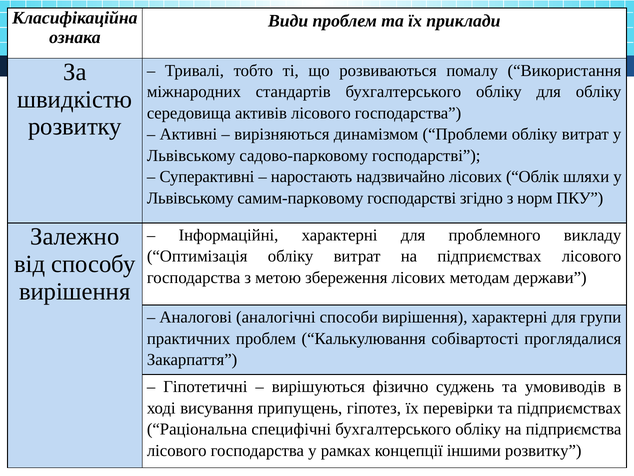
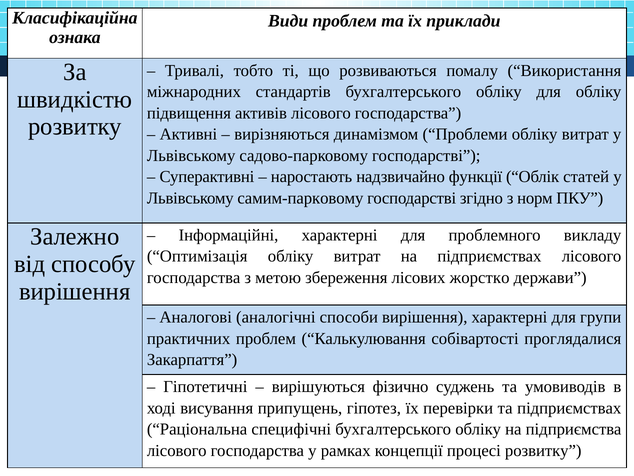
середовища: середовища -> підвищення
надзвичайно лісових: лісових -> функції
шляхи: шляхи -> статей
методам: методам -> жорстко
іншими: іншими -> процесі
